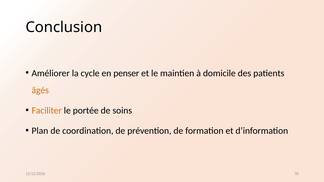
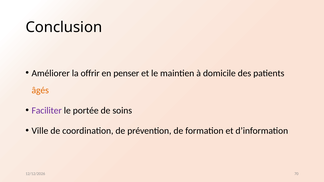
cycle: cycle -> offrir
Faciliter colour: orange -> purple
Plan: Plan -> Ville
